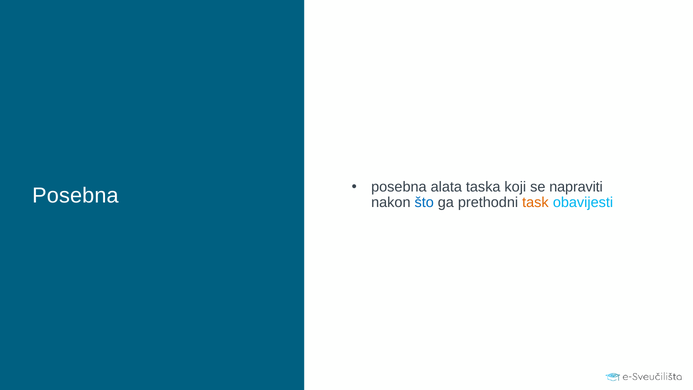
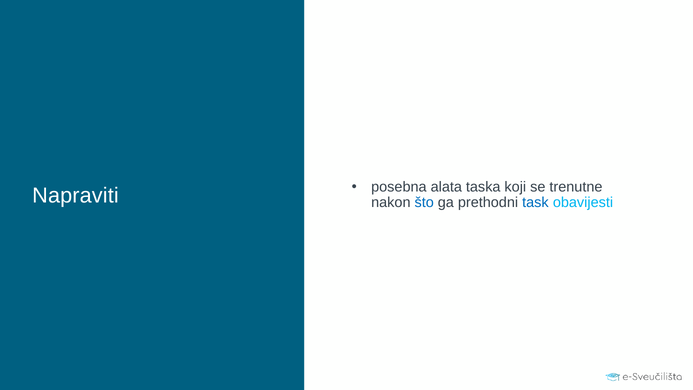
Posebna at (75, 195): Posebna -> Napraviti
napraviti: napraviti -> trenutne
task colour: orange -> blue
